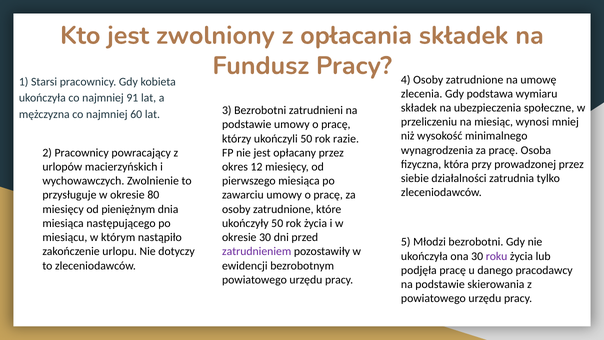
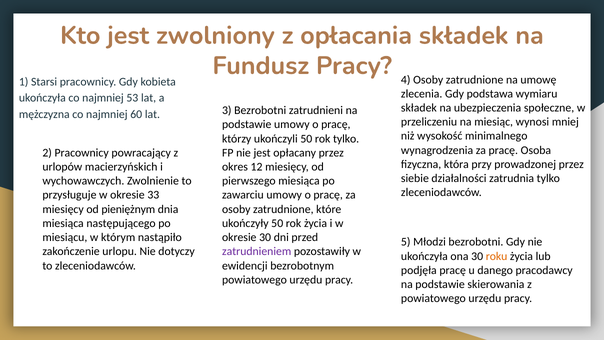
91: 91 -> 53
rok razie: razie -> tylko
80: 80 -> 33
roku colour: purple -> orange
